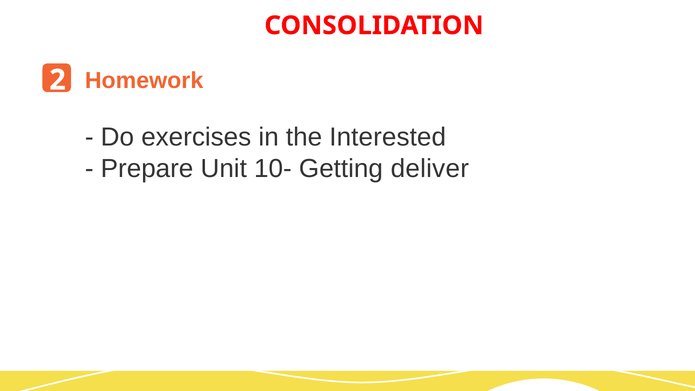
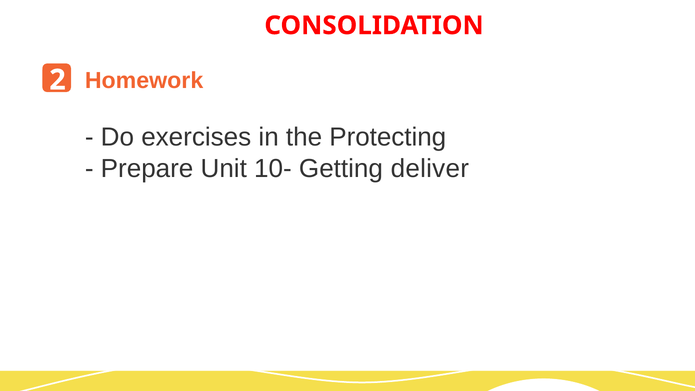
Interested: Interested -> Protecting
